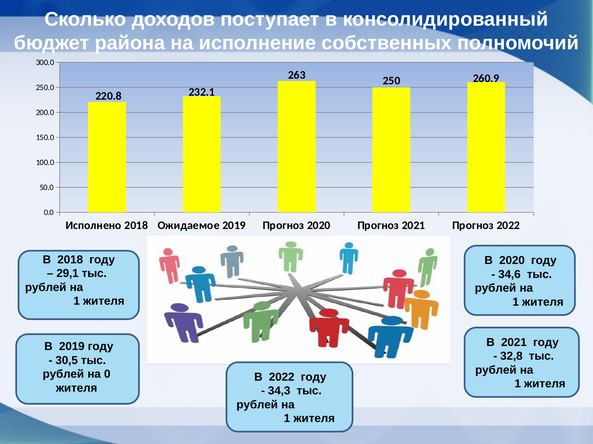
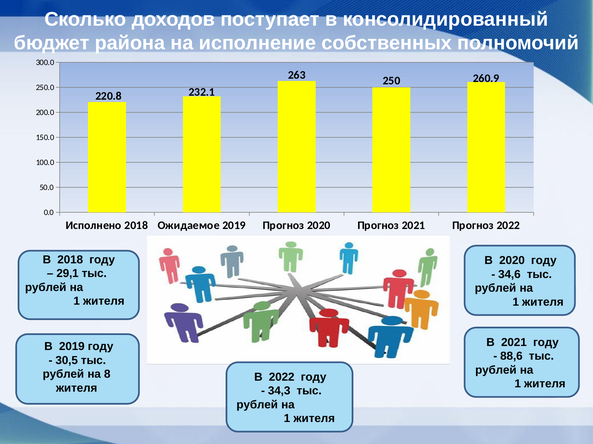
32,8: 32,8 -> 88,6
0: 0 -> 8
